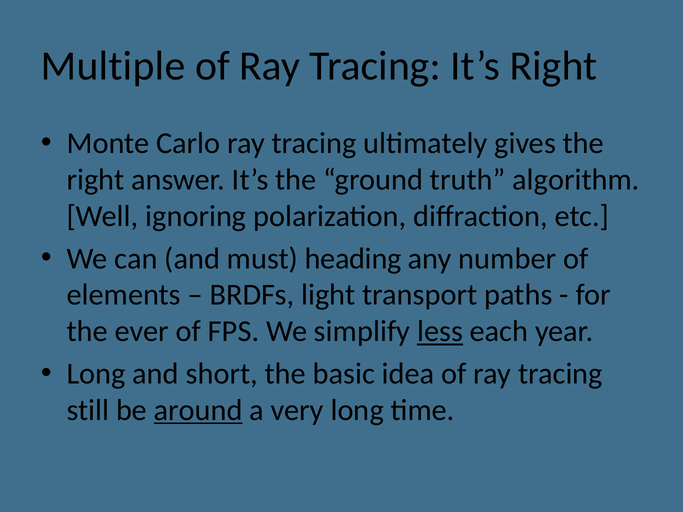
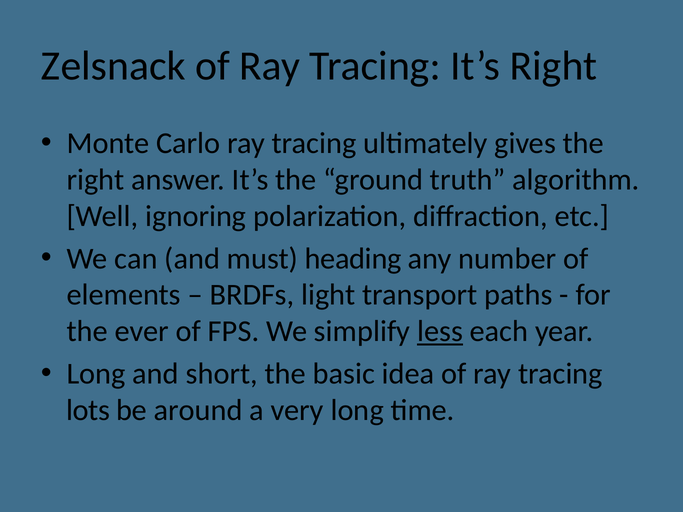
Multiple: Multiple -> Zelsnack
still: still -> lots
around underline: present -> none
